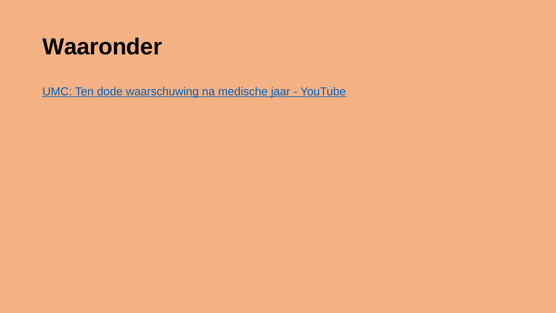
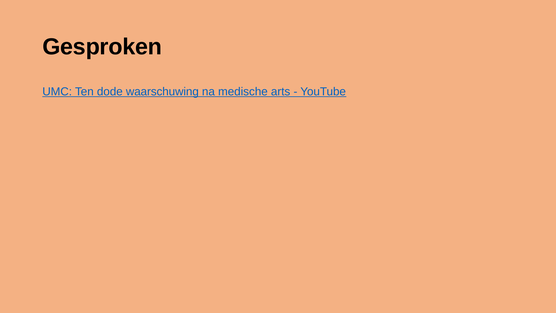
Waaronder: Waaronder -> Gesproken
jaar: jaar -> arts
